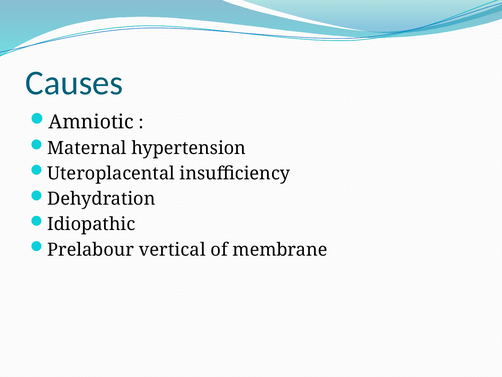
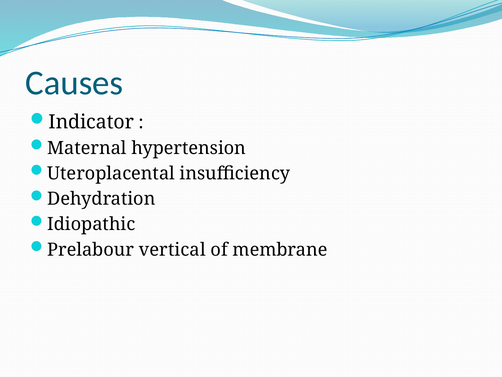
Amniotic: Amniotic -> Indicator
